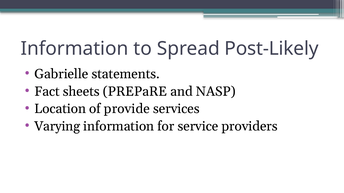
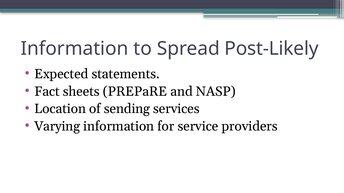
Gabrielle: Gabrielle -> Expected
provide: provide -> sending
